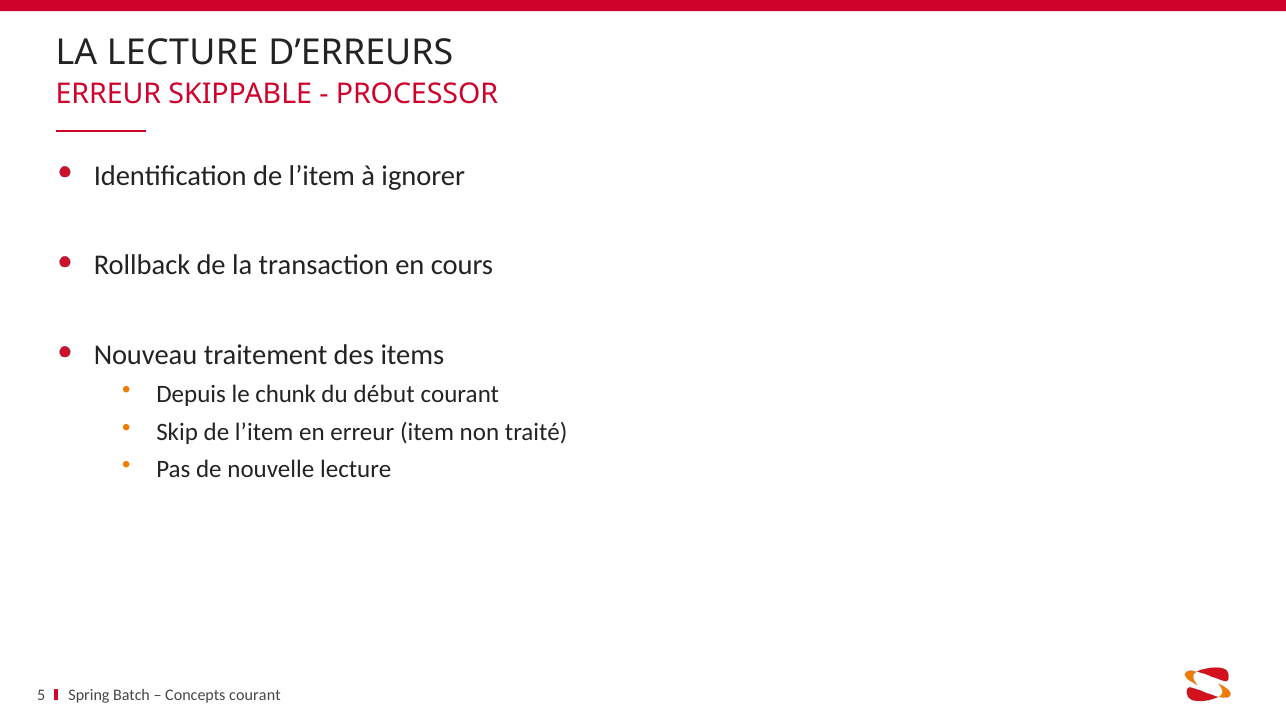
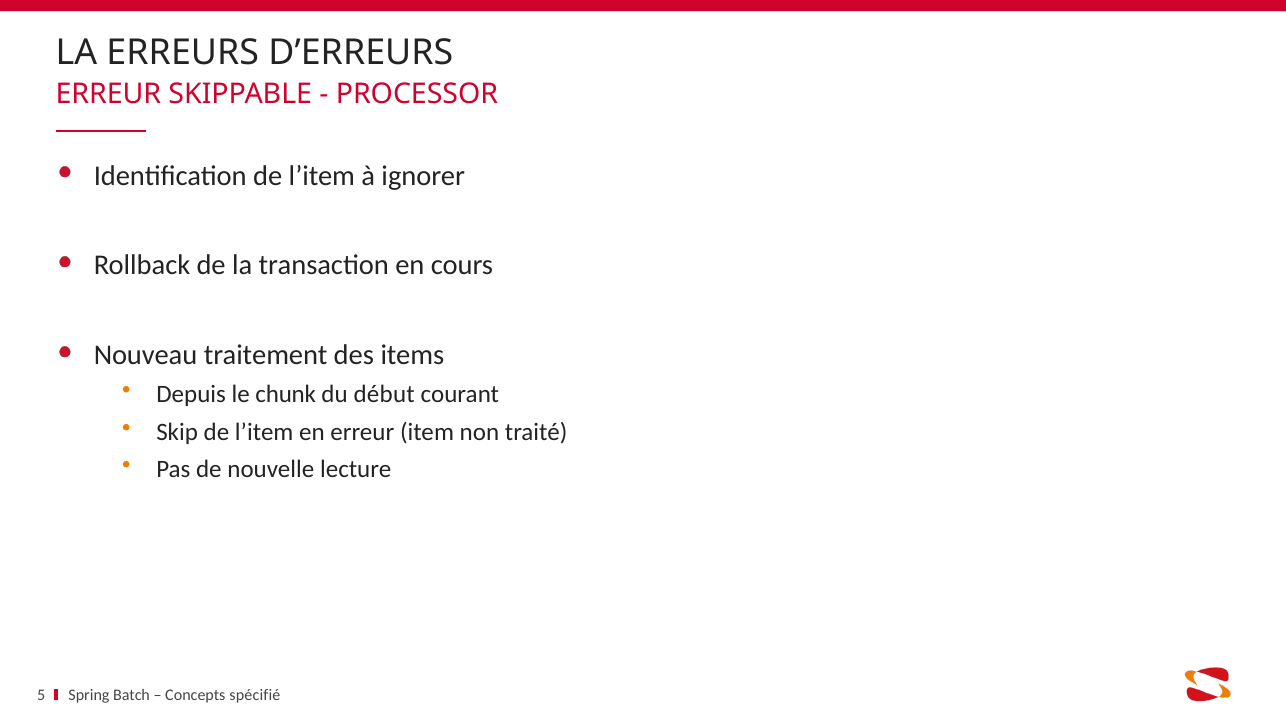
LA LECTURE: LECTURE -> ERREURS
Concepts courant: courant -> spécifié
